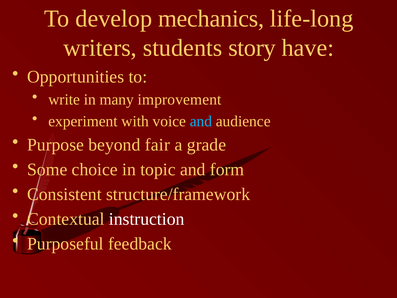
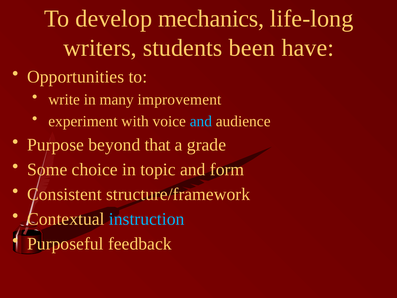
story: story -> been
fair: fair -> that
instruction colour: white -> light blue
